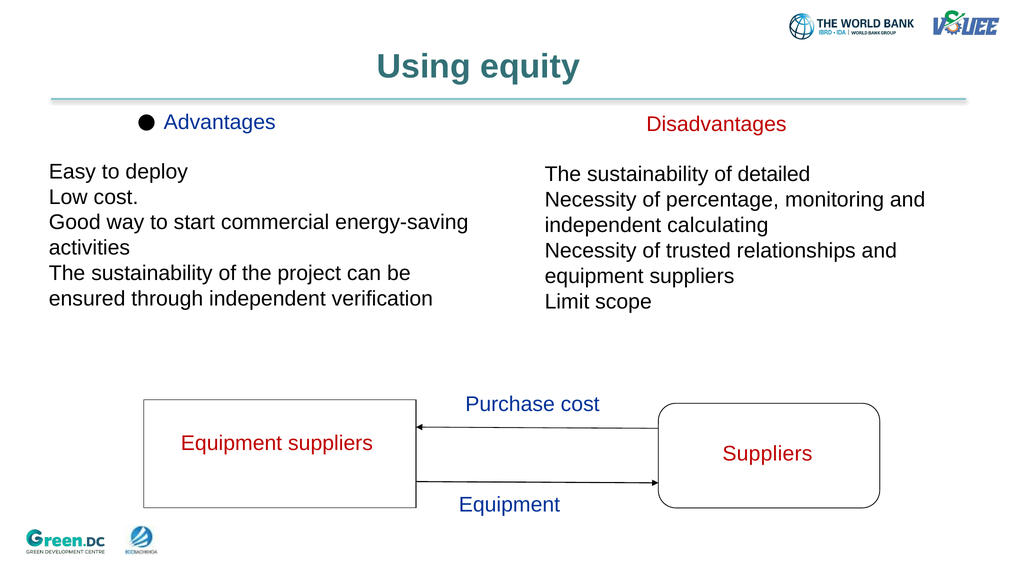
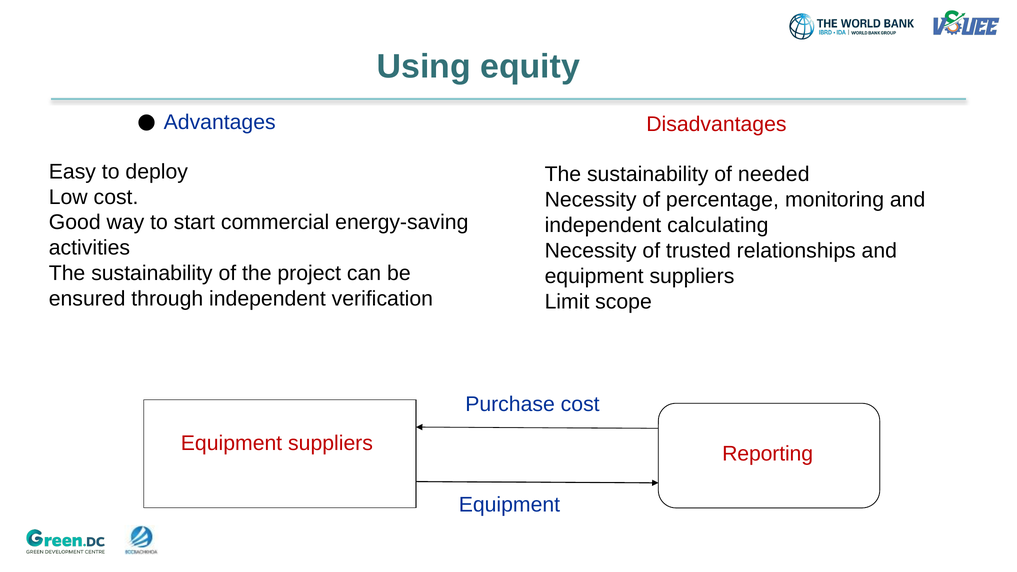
detailed: detailed -> needed
Suppliers at (767, 454): Suppliers -> Reporting
